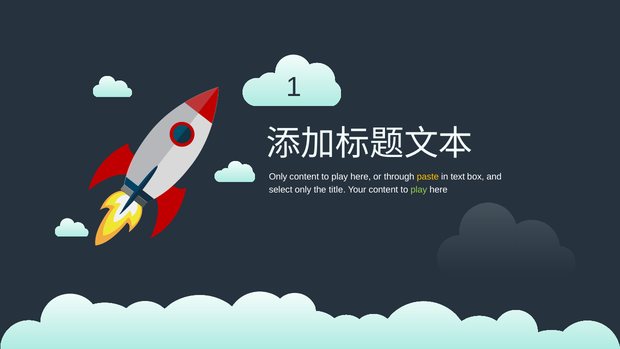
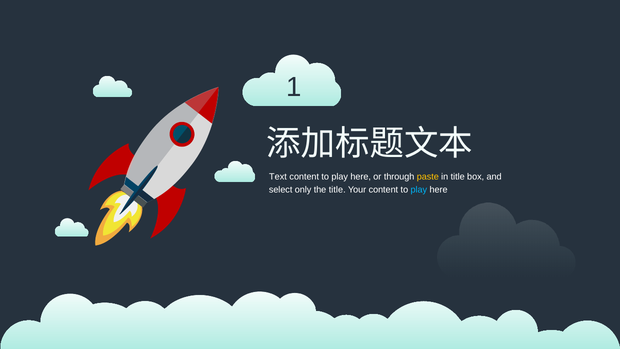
Only at (278, 177): Only -> Text
in text: text -> title
play at (419, 190) colour: light green -> light blue
